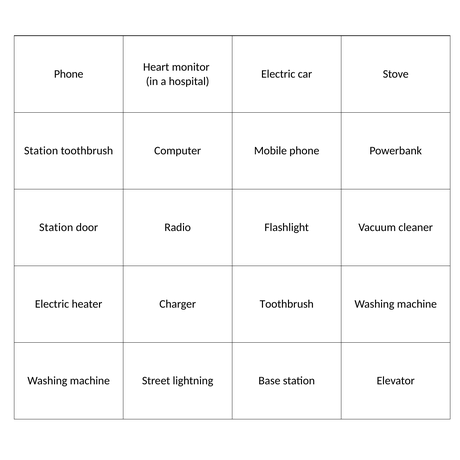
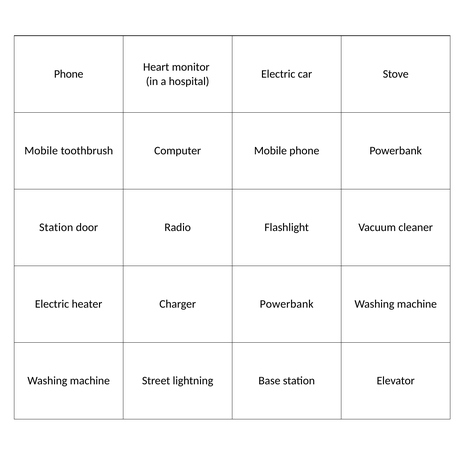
Station at (41, 151): Station -> Mobile
Charger Toothbrush: Toothbrush -> Powerbank
